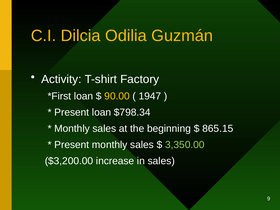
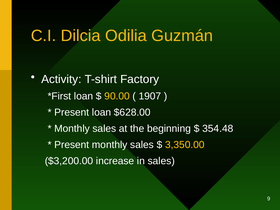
1947: 1947 -> 1907
$798.34: $798.34 -> $628.00
865.15: 865.15 -> 354.48
3,350.00 colour: light green -> yellow
